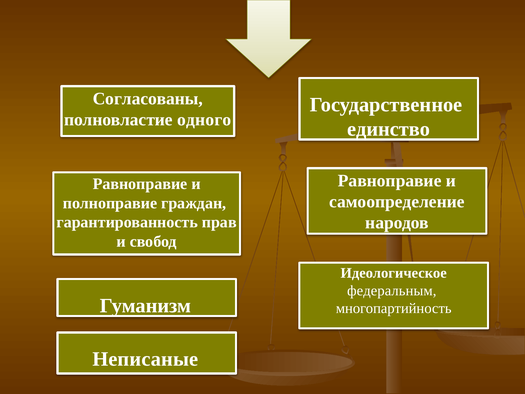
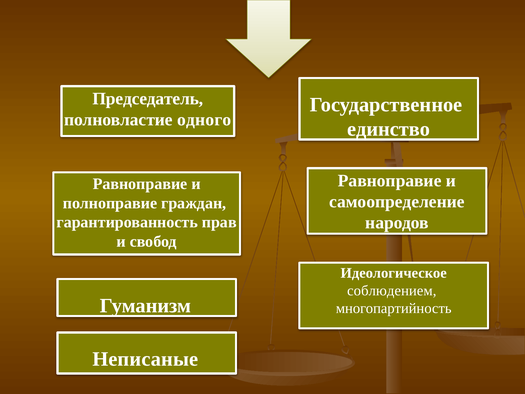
Согласованы: Согласованы -> Председатель
федеральным: федеральным -> соблюдением
